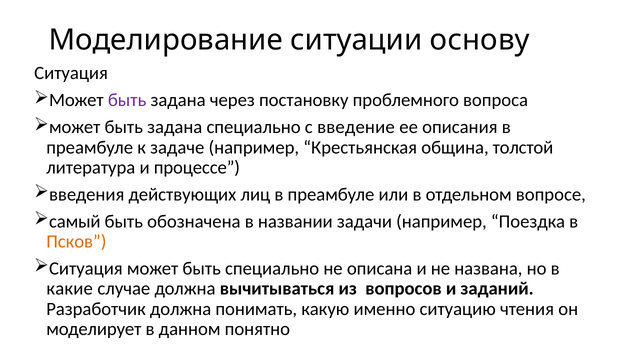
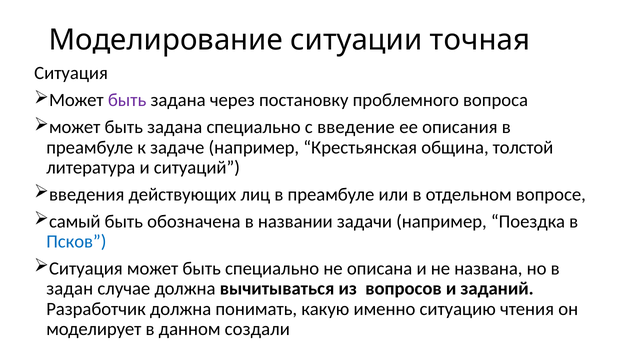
основу: основу -> точная
процессе: процессе -> ситуаций
Псков colour: orange -> blue
какие: какие -> задан
понятно: понятно -> создали
